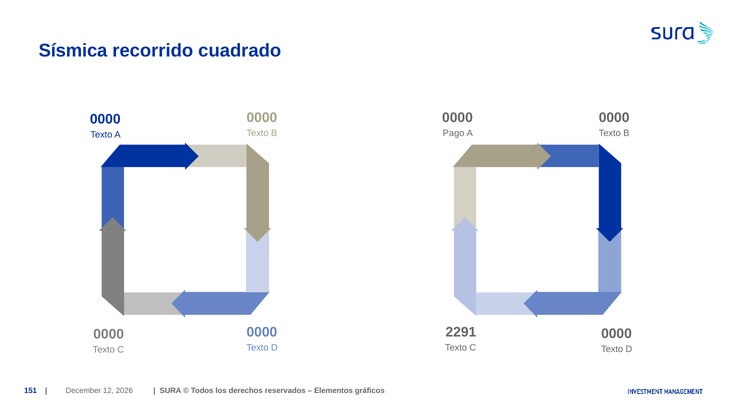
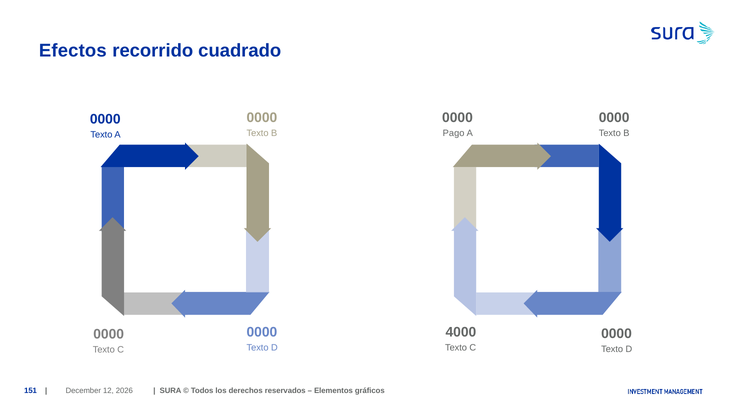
Sísmica: Sísmica -> Efectos
2291: 2291 -> 4000
